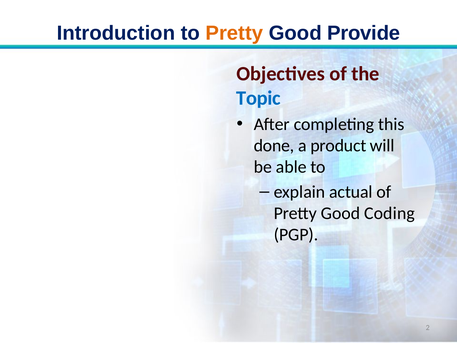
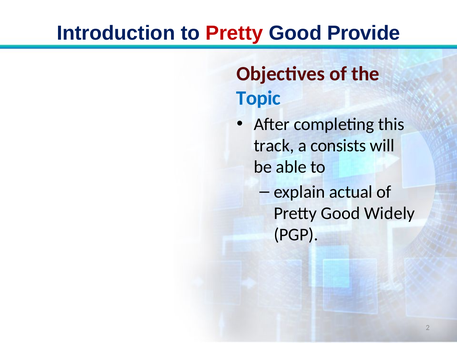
Pretty at (234, 33) colour: orange -> red
done: done -> track
product: product -> consists
Coding: Coding -> Widely
